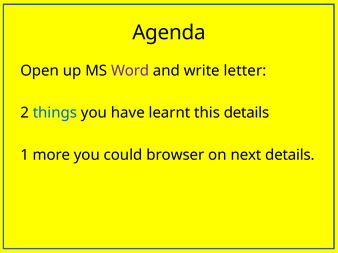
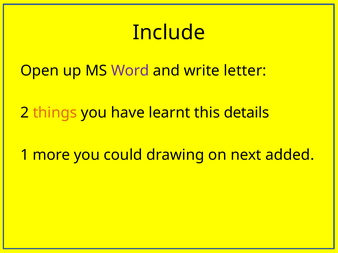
Agenda: Agenda -> Include
things colour: blue -> orange
browser: browser -> drawing
next details: details -> added
